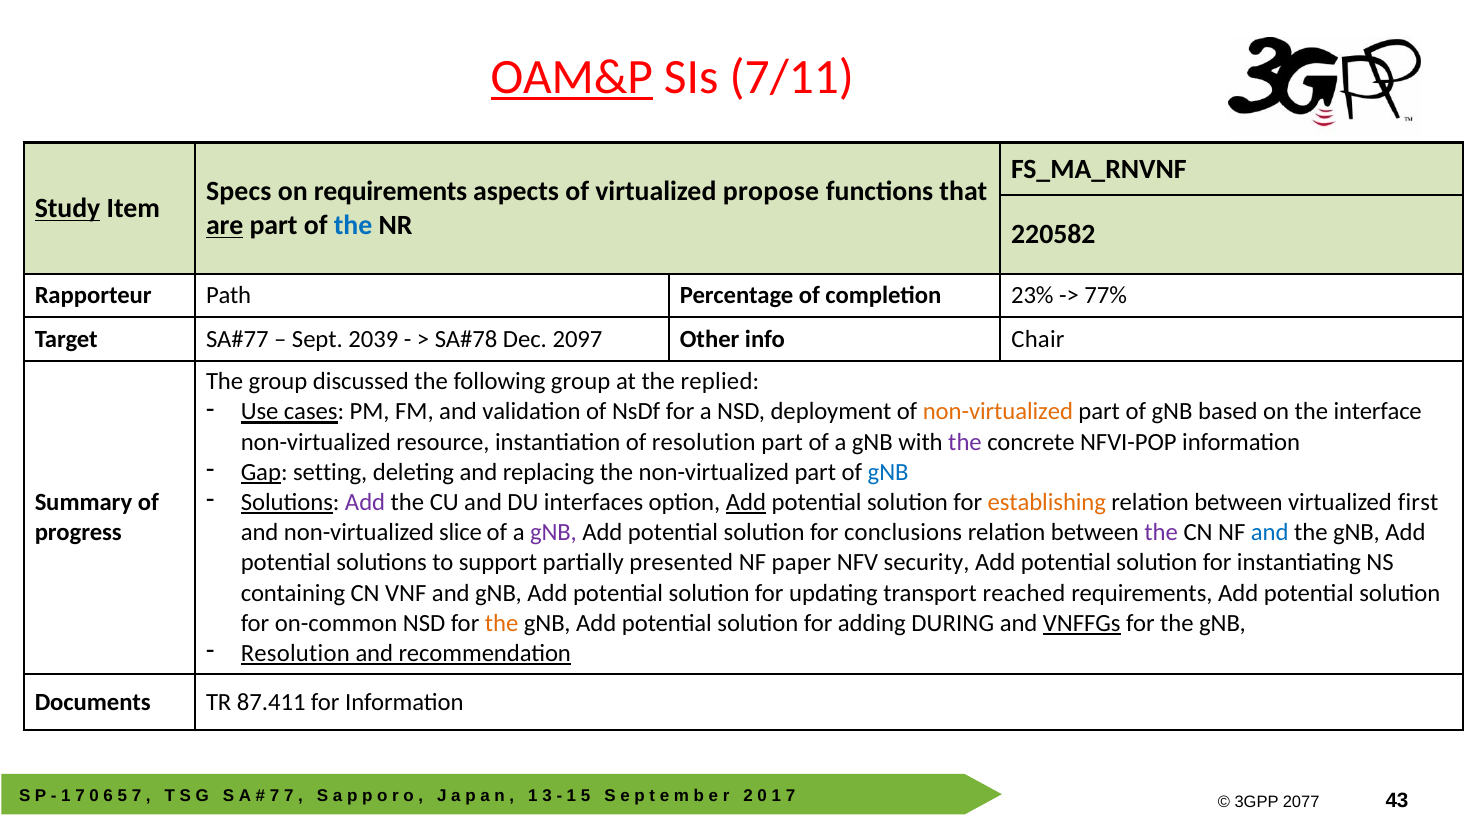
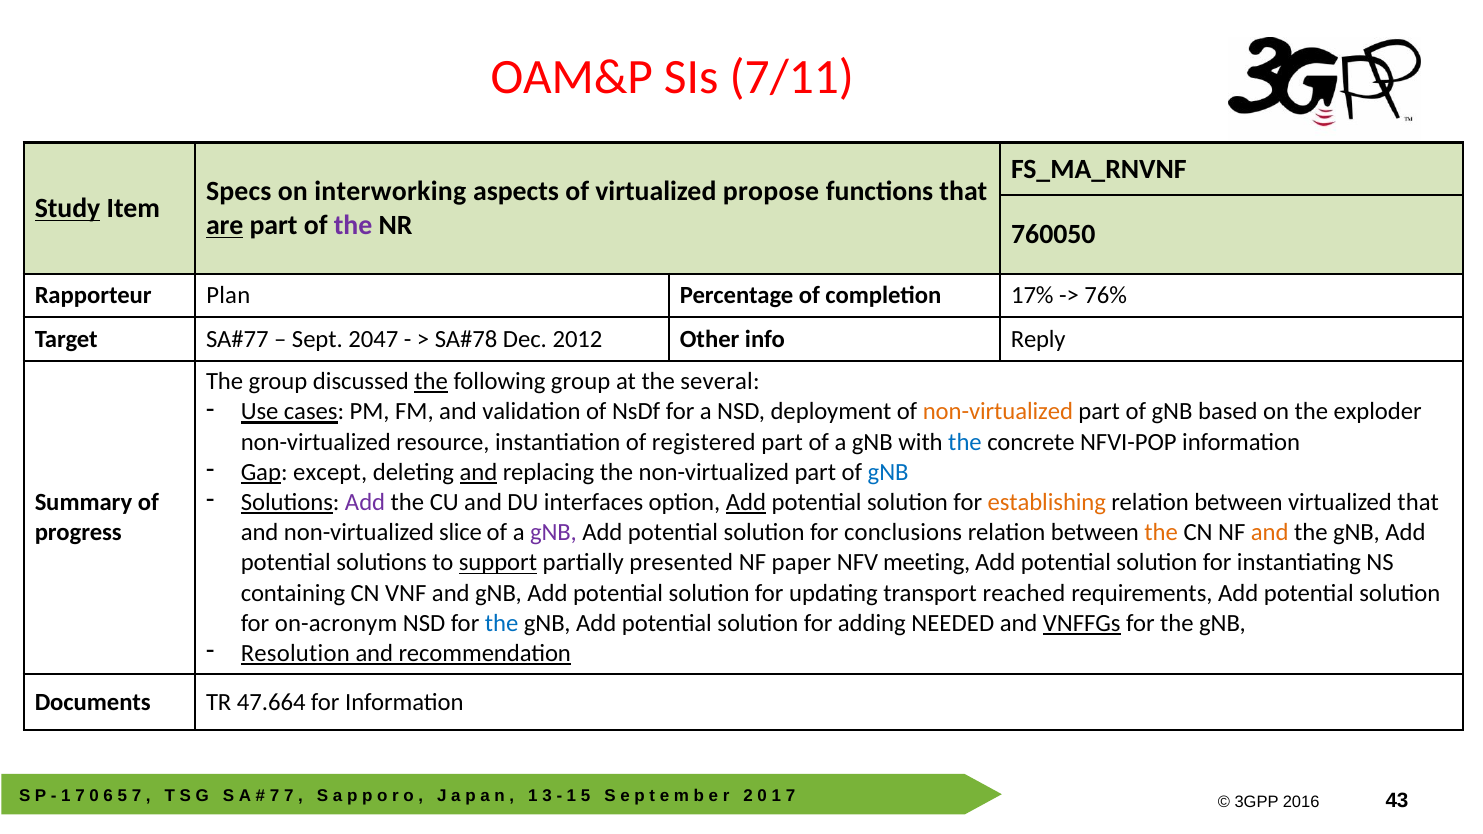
OAM&P underline: present -> none
on requirements: requirements -> interworking
the at (353, 225) colour: blue -> purple
220582: 220582 -> 760050
Path: Path -> Plan
23%: 23% -> 17%
77%: 77% -> 76%
2039: 2039 -> 2047
Dec 2097: 2097 -> 2012
Chair: Chair -> Reply
the at (431, 382) underline: none -> present
replied: replied -> several
interface: interface -> exploder
of resolution: resolution -> registered
the at (965, 442) colour: purple -> blue
setting: setting -> except
and at (478, 472) underline: none -> present
virtualized first: first -> that
the at (1161, 533) colour: purple -> orange
and at (1270, 533) colour: blue -> orange
support underline: none -> present
security: security -> meeting
on-common: on-common -> on-acronym
the at (502, 623) colour: orange -> blue
DURING: DURING -> NEEDED
87.411: 87.411 -> 47.664
2077: 2077 -> 2016
